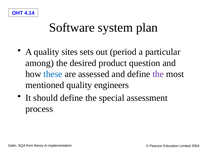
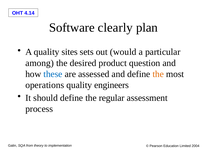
system: system -> clearly
period: period -> would
the at (158, 74) colour: purple -> orange
mentioned: mentioned -> operations
special: special -> regular
